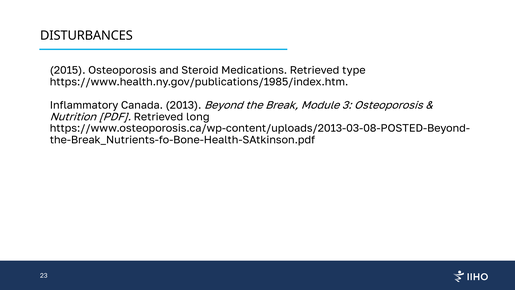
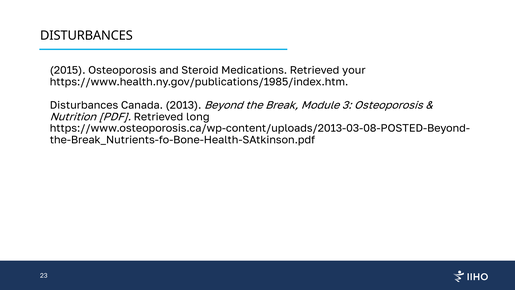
type: type -> your
Inflammatory at (84, 105): Inflammatory -> Disturbances
